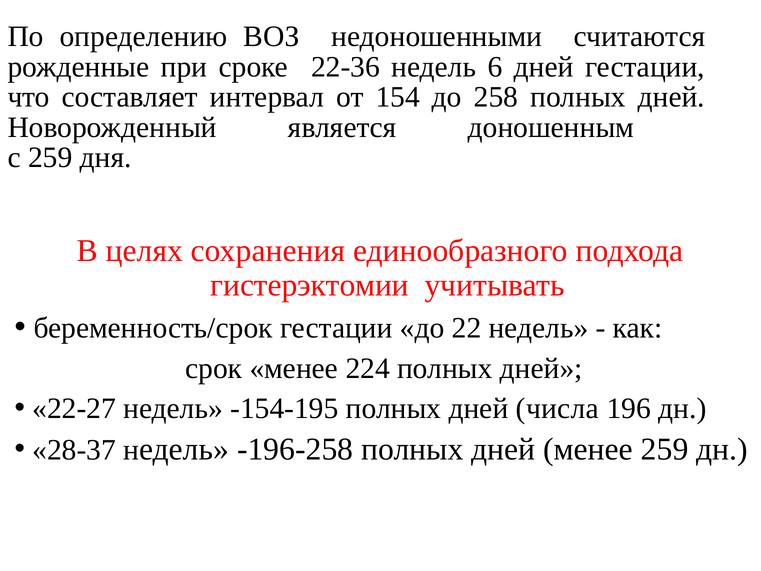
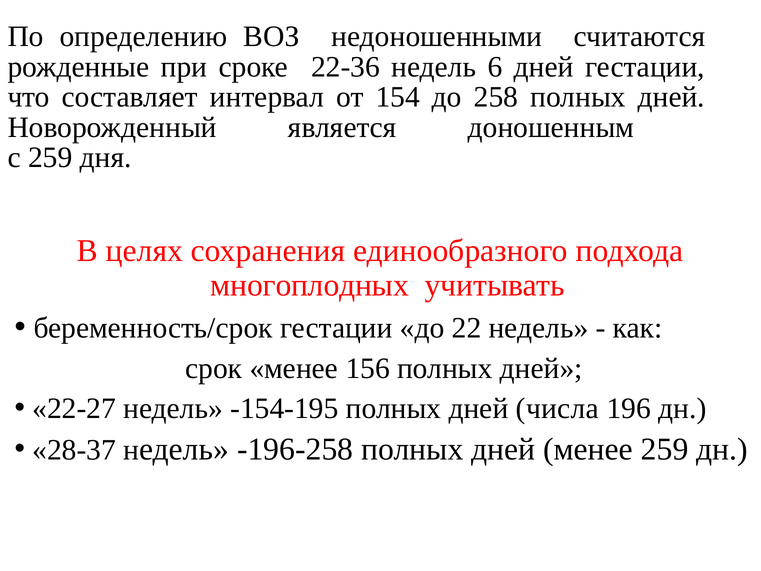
гистерэктомии: гистерэктомии -> многоплодных
224: 224 -> 156
